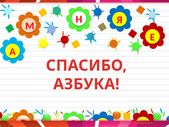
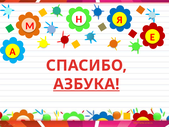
АЗБУКА underline: none -> present
